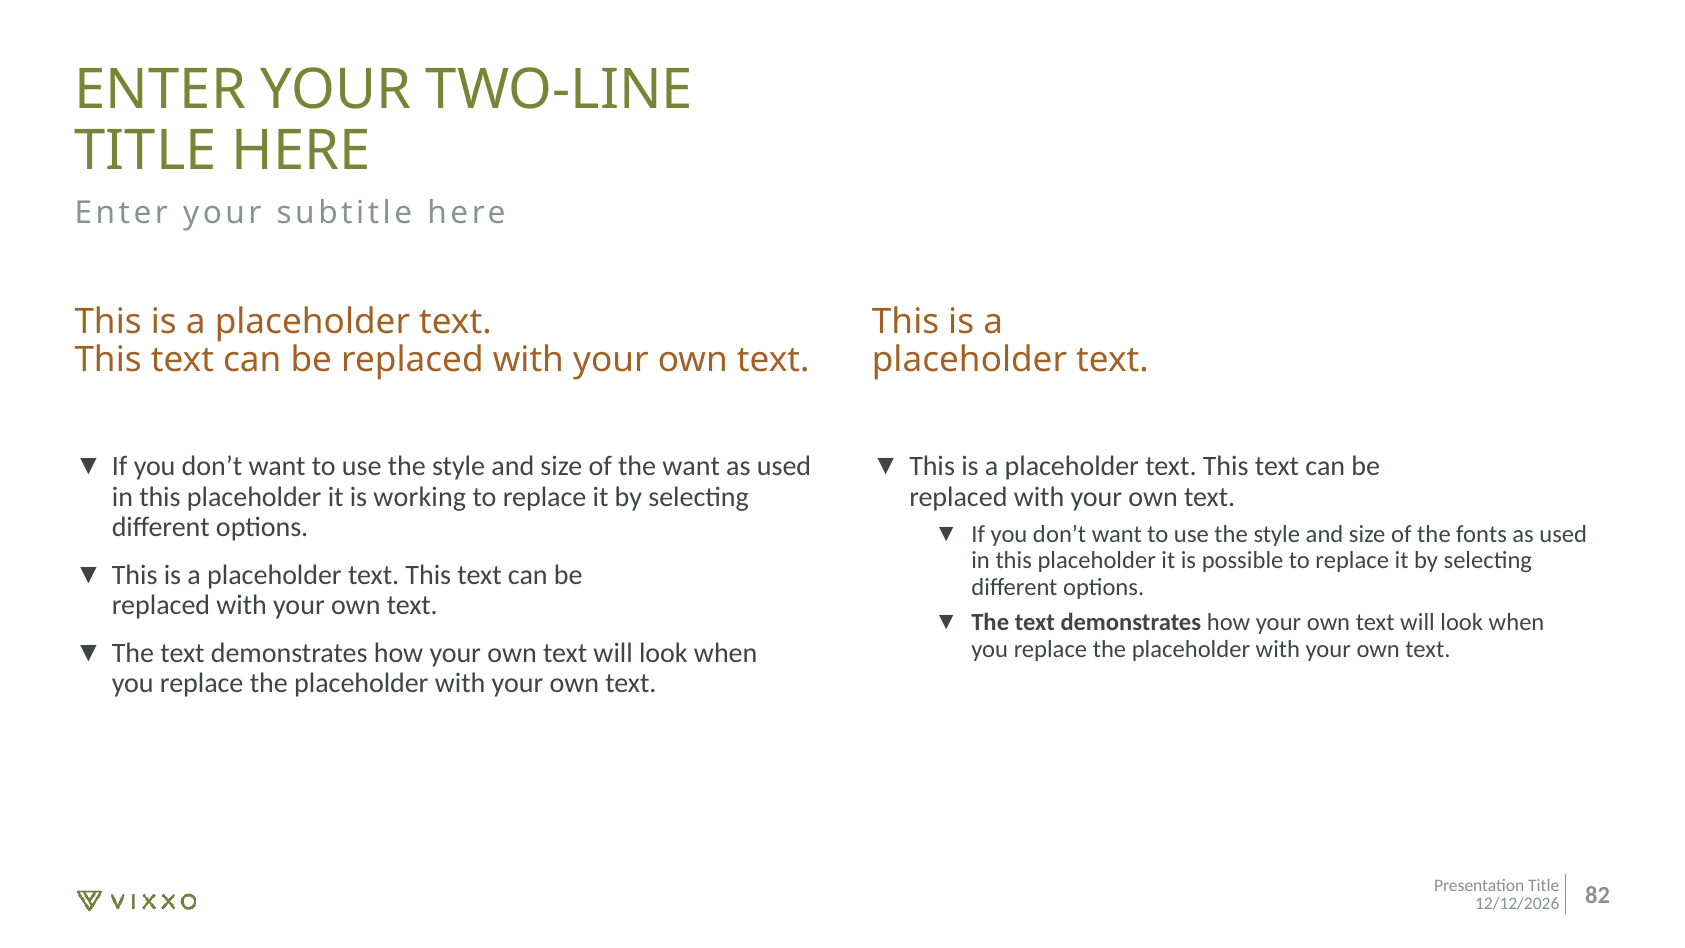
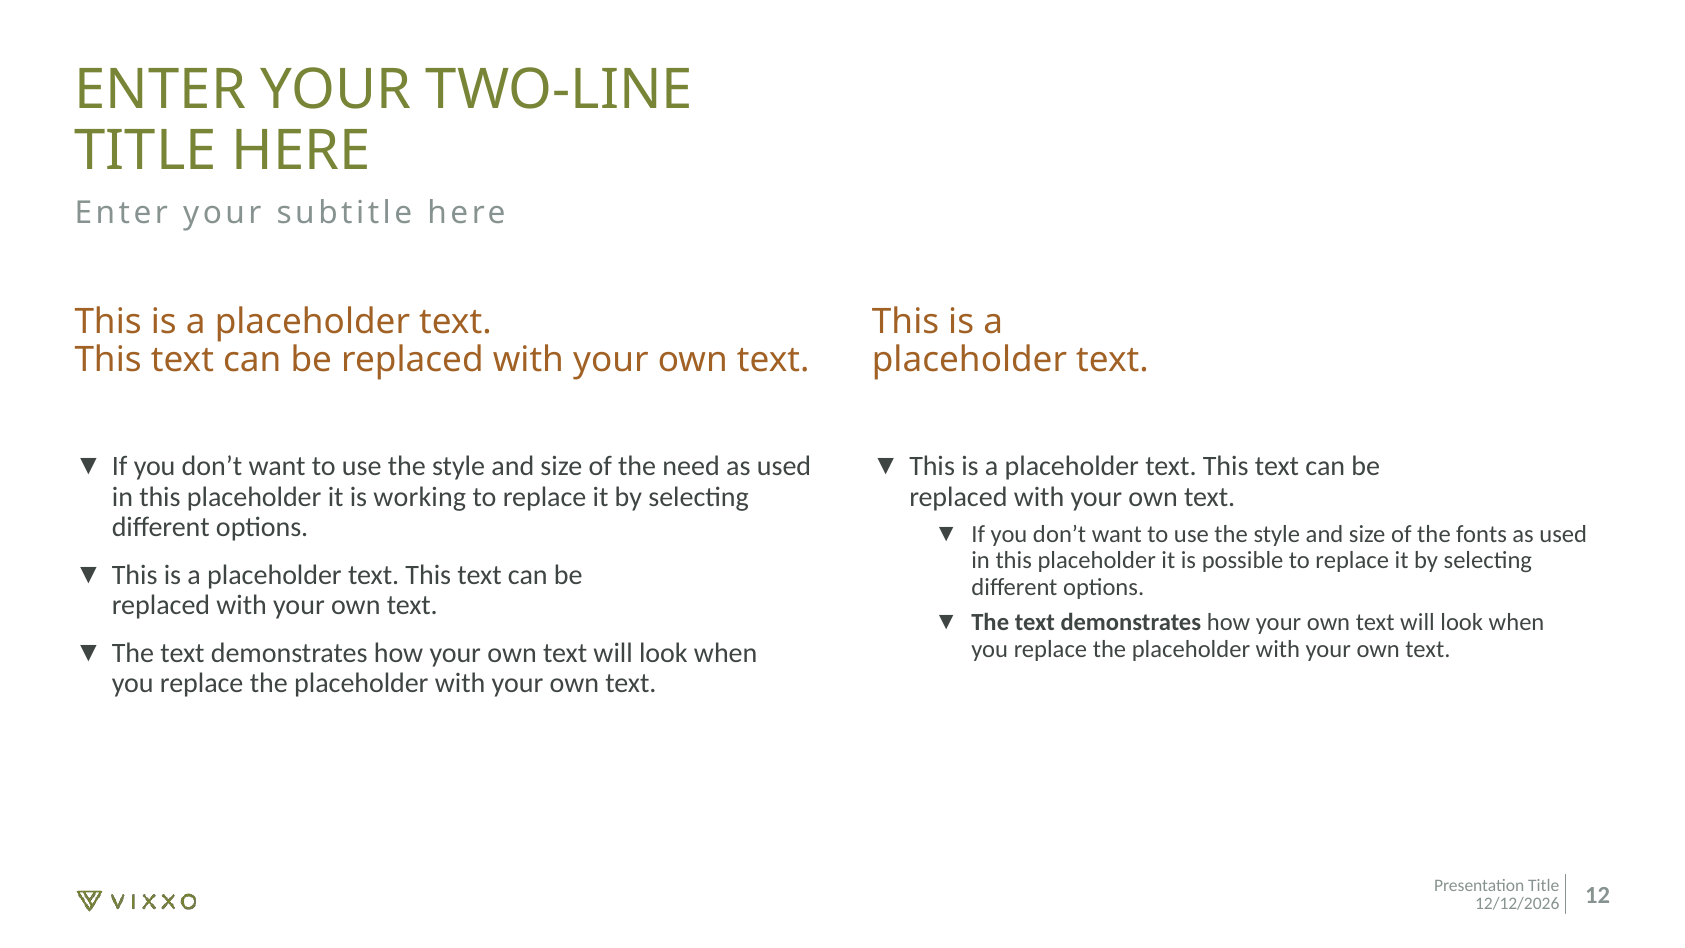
the want: want -> need
82: 82 -> 12
